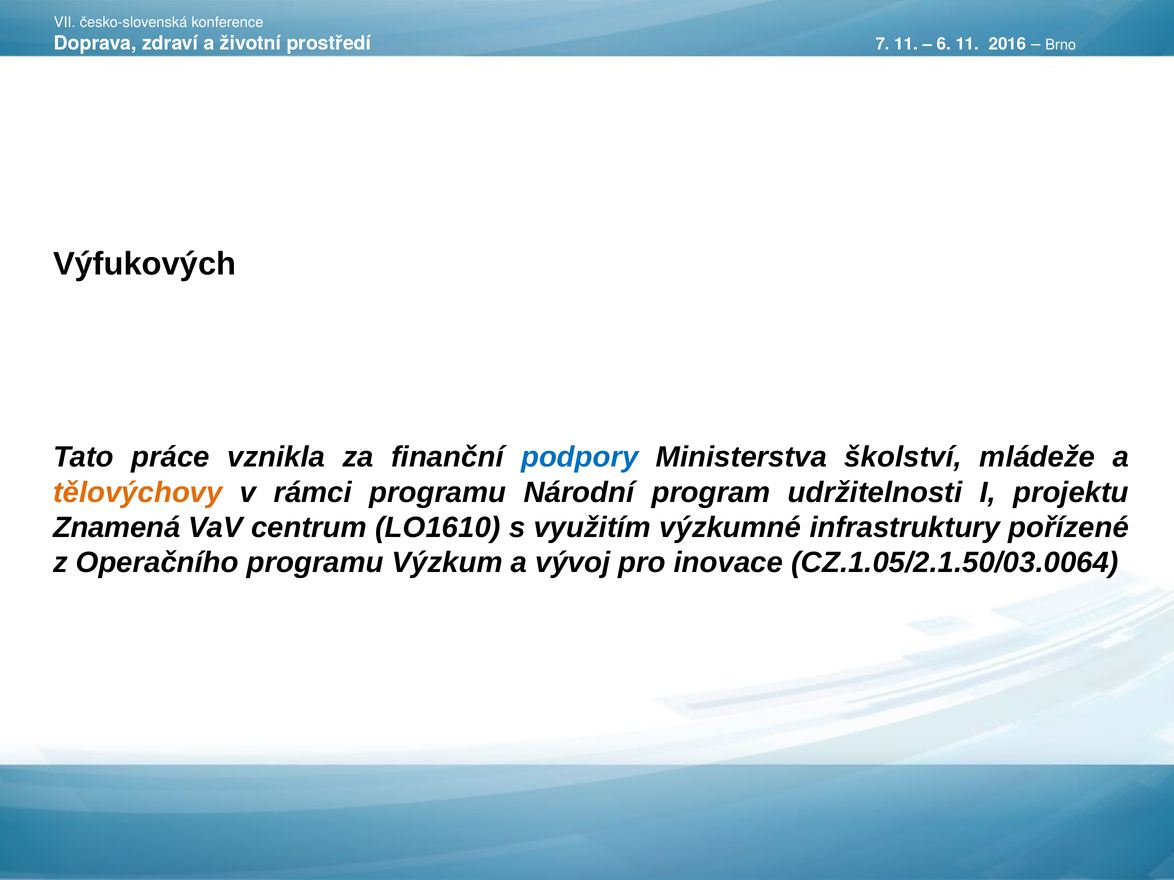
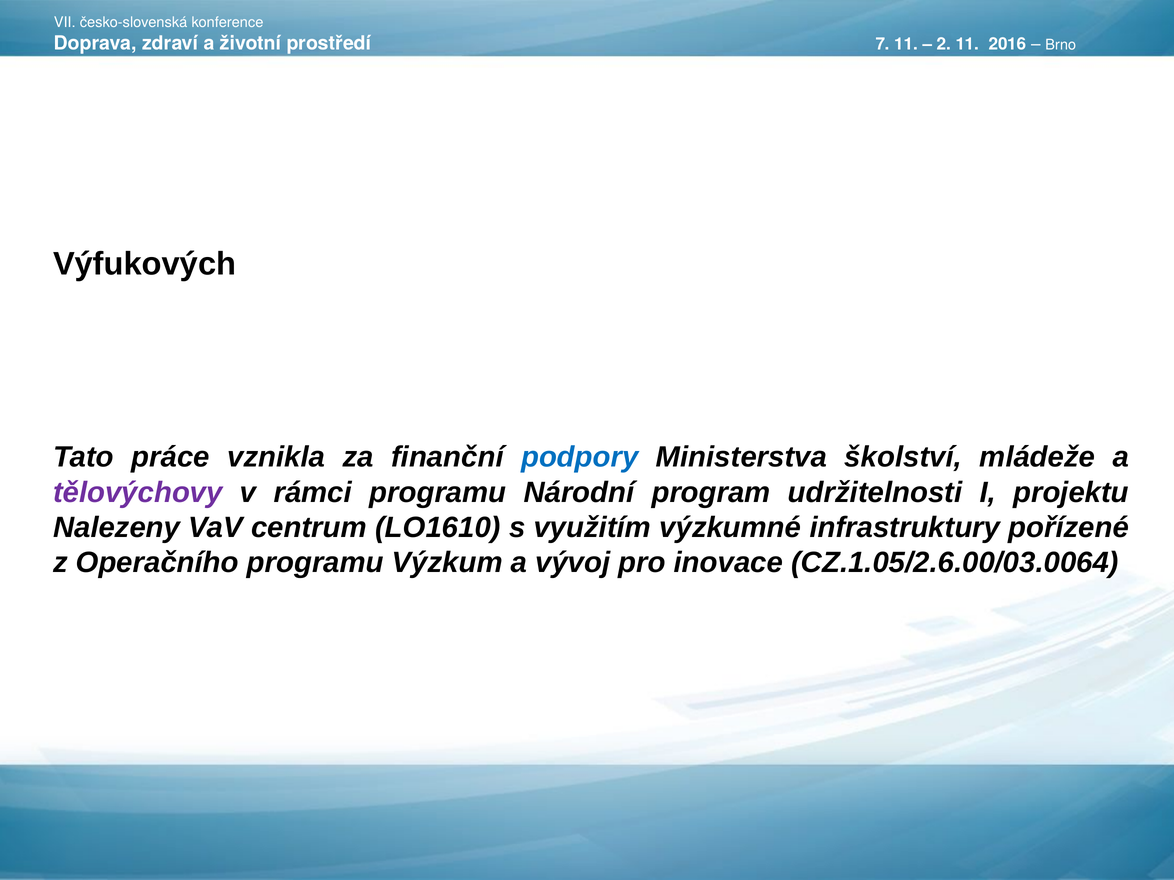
6: 6 -> 2
tělovýchovy colour: orange -> purple
Znamená: Znamená -> Nalezeny
CZ.1.05/2.1.50/03.0064: CZ.1.05/2.1.50/03.0064 -> CZ.1.05/2.6.00/03.0064
